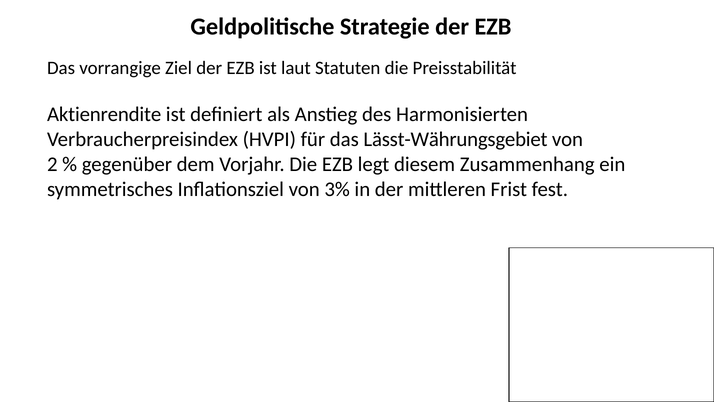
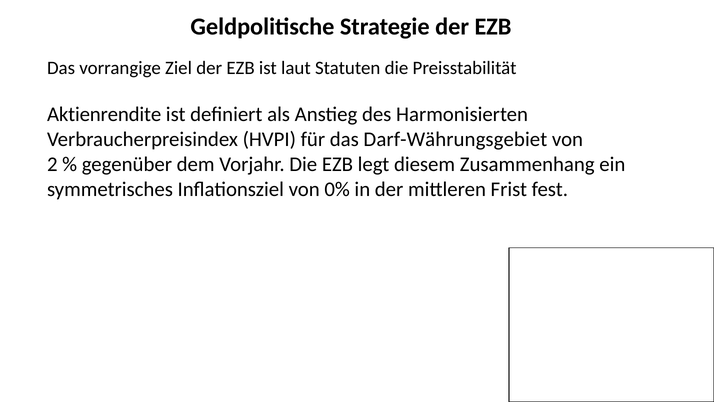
Lässt-Währungsgebiet: Lässt-Währungsgebiet -> Darf-Währungsgebiet
3%: 3% -> 0%
